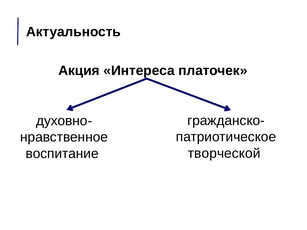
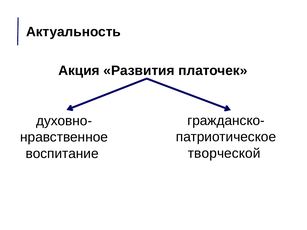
Интереса: Интереса -> Развития
